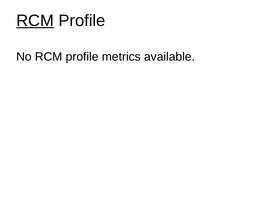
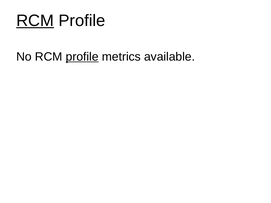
profile at (82, 57) underline: none -> present
